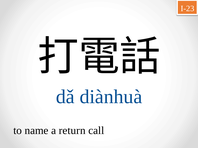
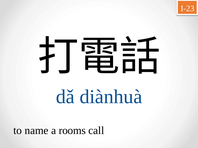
return: return -> rooms
